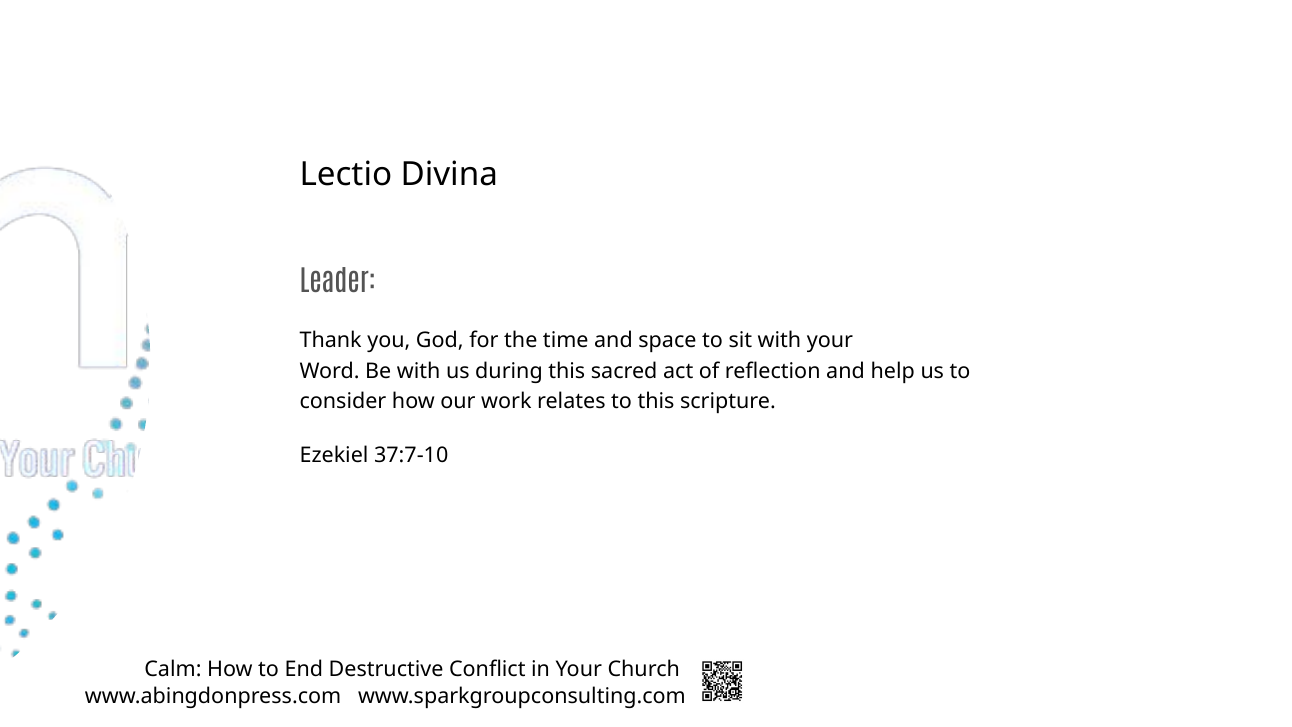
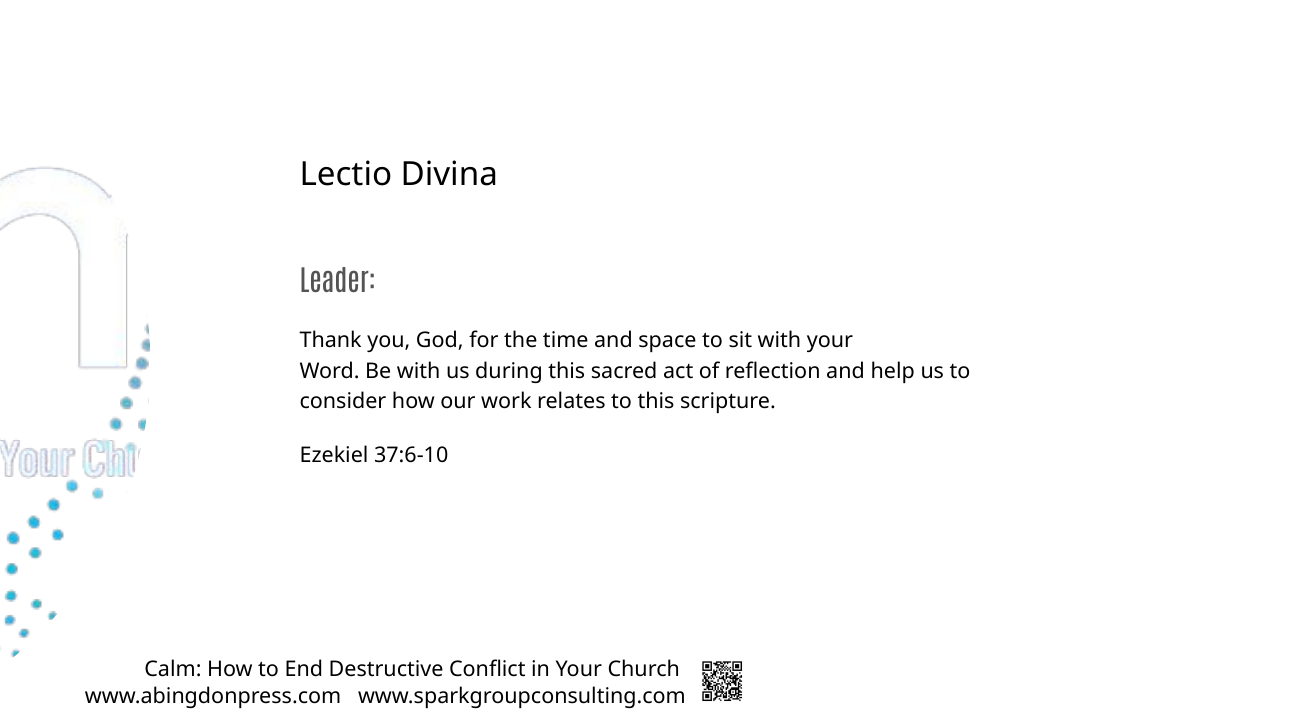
37:7-10: 37:7-10 -> 37:6-10
